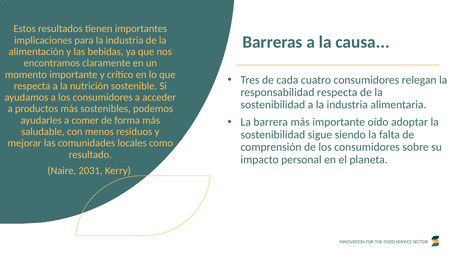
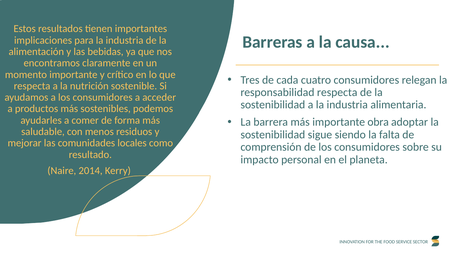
oído: oído -> obra
2031: 2031 -> 2014
